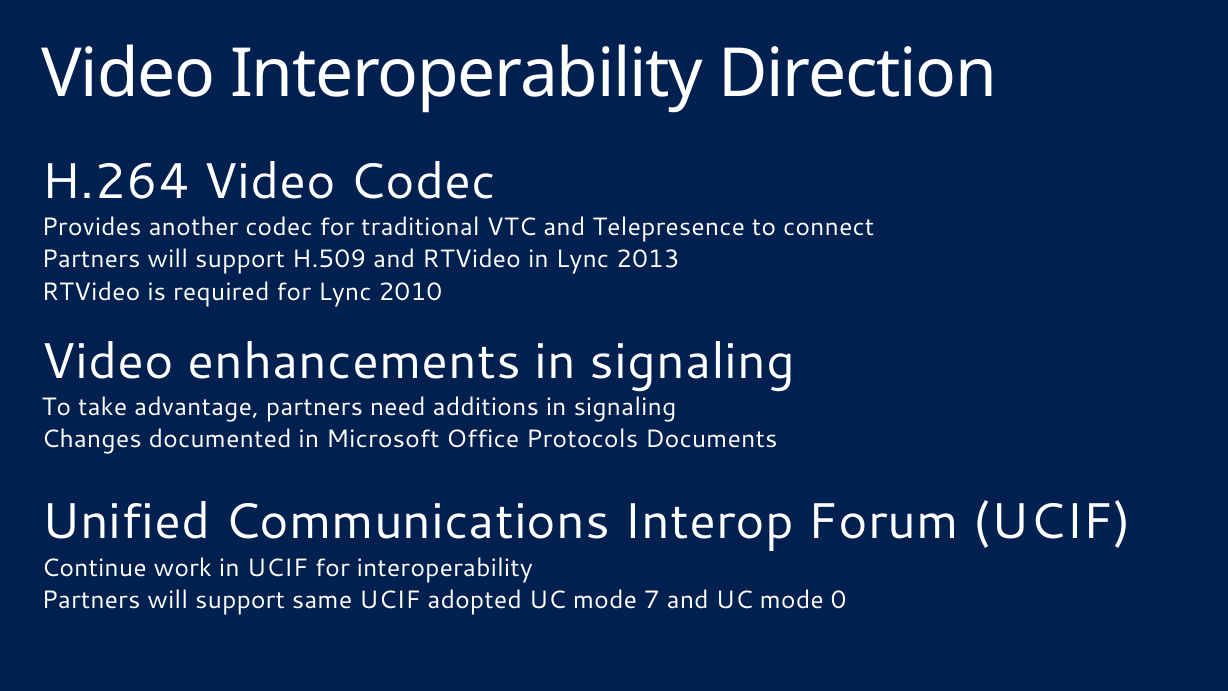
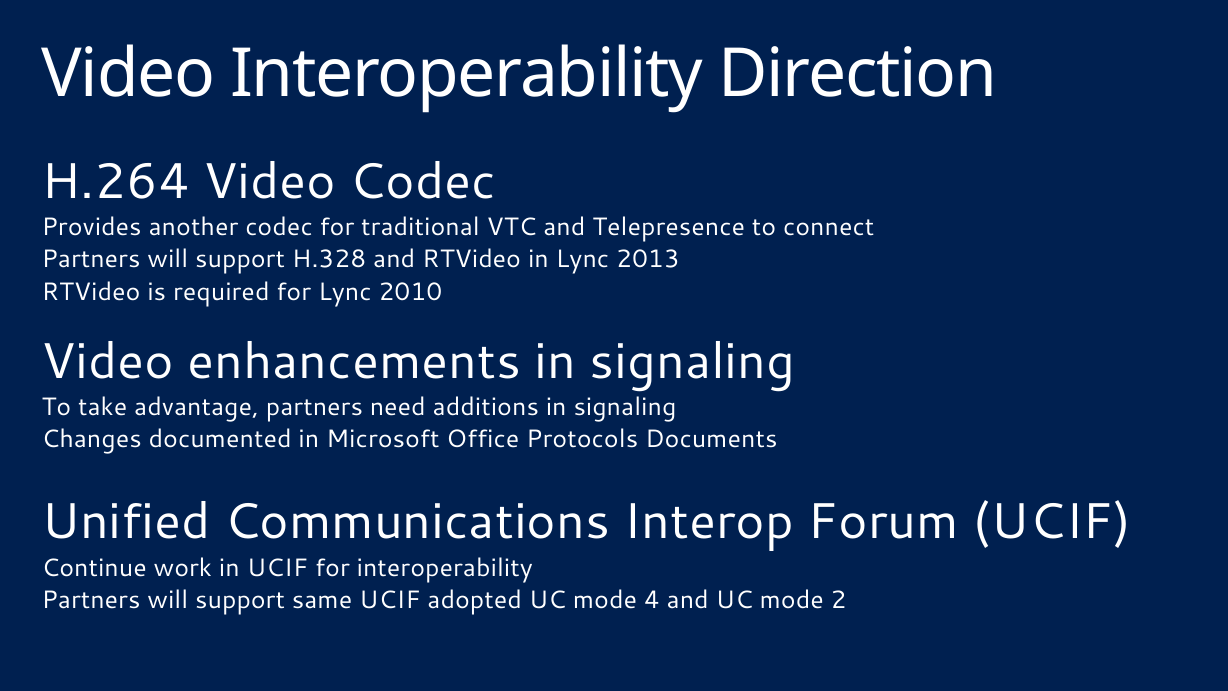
H.509: H.509 -> H.328
7: 7 -> 4
0: 0 -> 2
